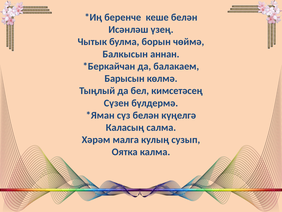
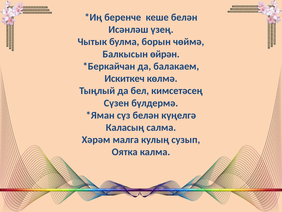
аннан: аннан -> өйрән
Барысын: Барысын -> Искиткеч
